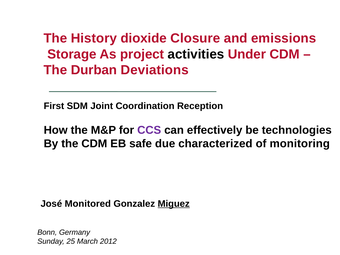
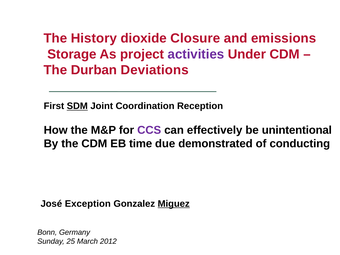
activities colour: black -> purple
SDM underline: none -> present
technologies: technologies -> unintentional
safe: safe -> time
characterized: characterized -> demonstrated
monitoring: monitoring -> conducting
Monitored: Monitored -> Exception
